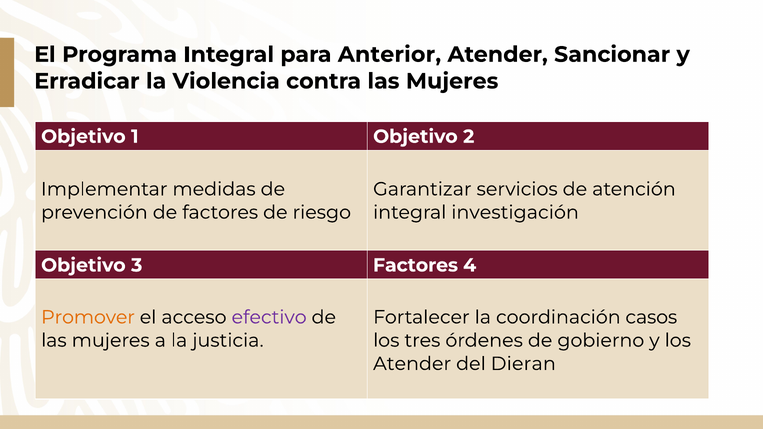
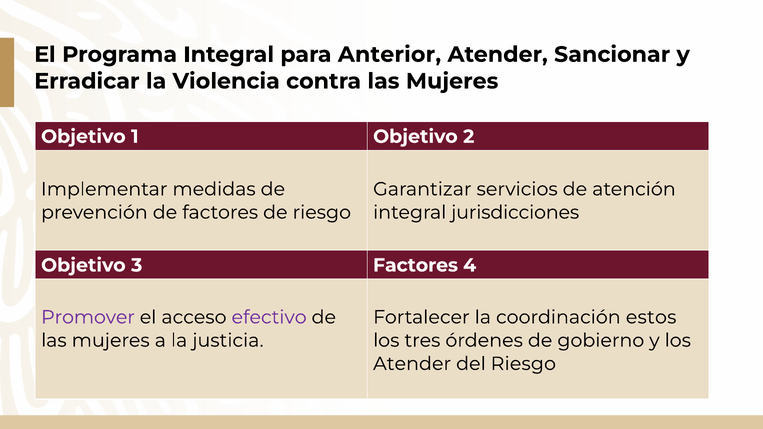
investigación: investigación -> jurisdicciones
Promover colour: orange -> purple
casos: casos -> estos
del Dieran: Dieran -> Riesgo
